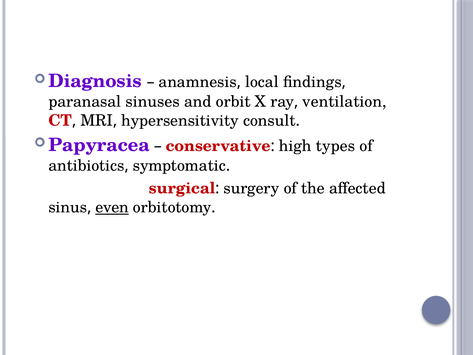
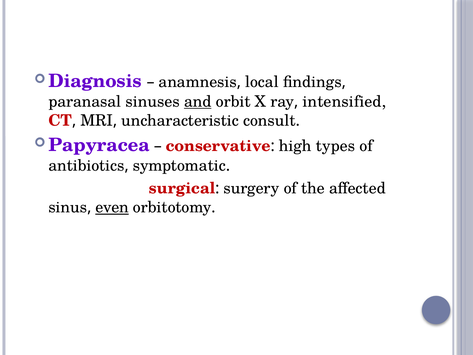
and underline: none -> present
ventilation: ventilation -> intensified
hypersensitivity: hypersensitivity -> uncharacteristic
